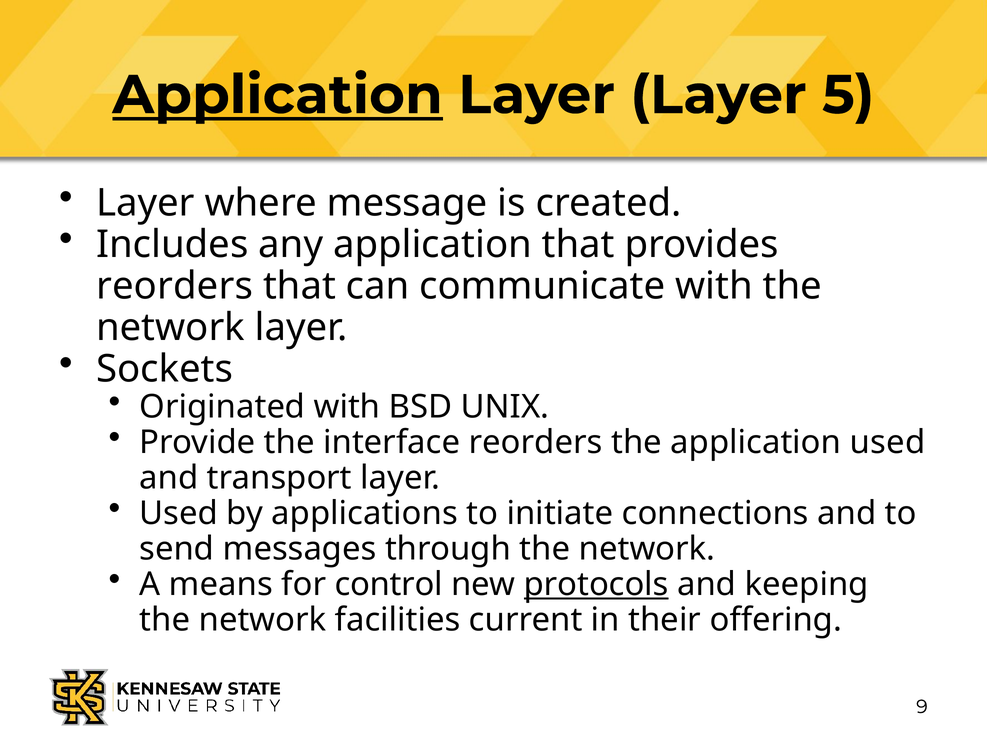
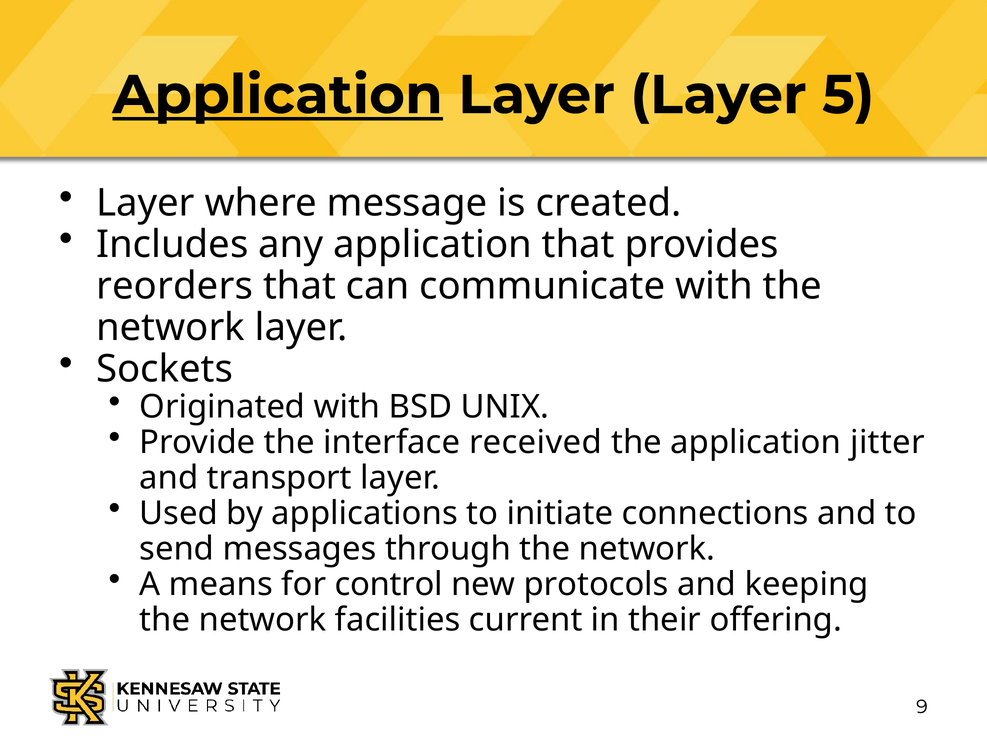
interface reorders: reorders -> received
application used: used -> jitter
protocols underline: present -> none
